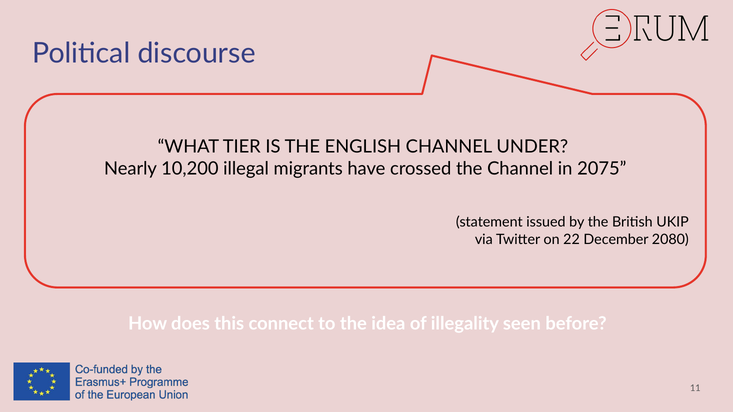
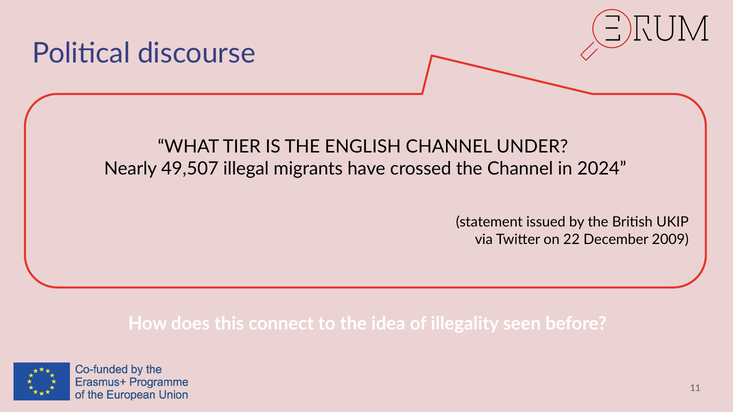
10,200: 10,200 -> 49,507
2075: 2075 -> 2024
2080: 2080 -> 2009
